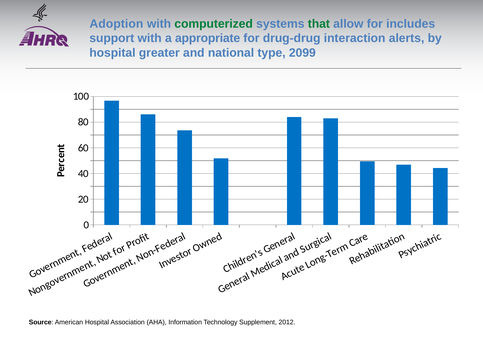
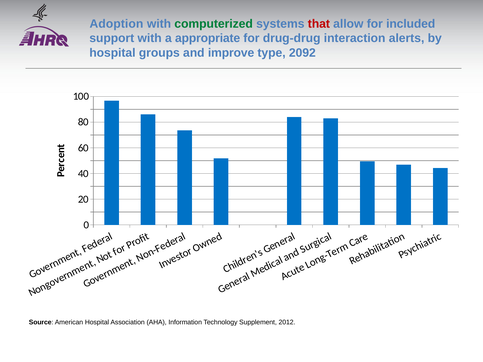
that colour: green -> red
includes: includes -> included
greater: greater -> groups
national: national -> improve
2099: 2099 -> 2092
